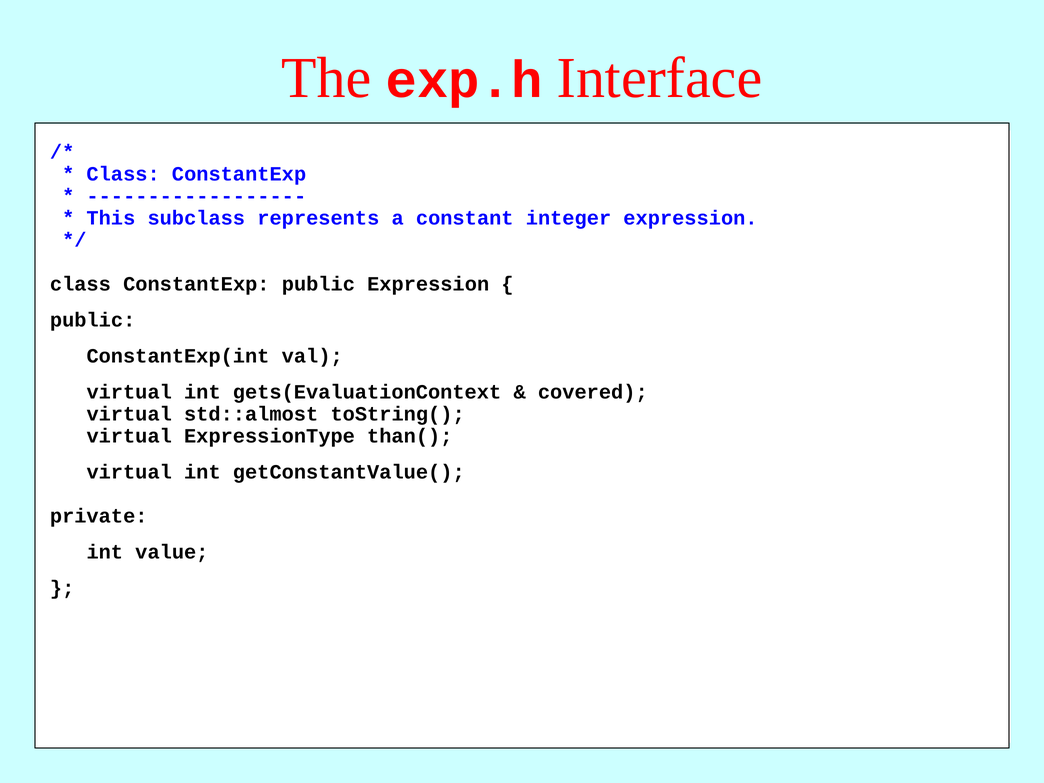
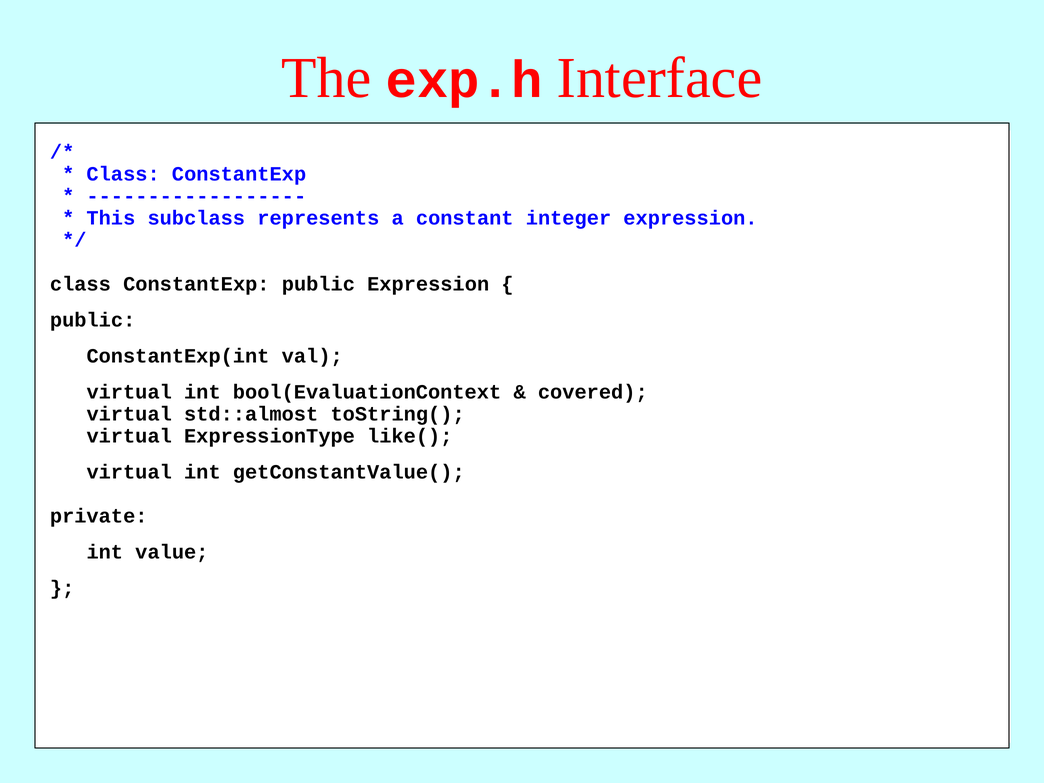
gets(EvaluationContext: gets(EvaluationContext -> bool(EvaluationContext
than(: than( -> like(
